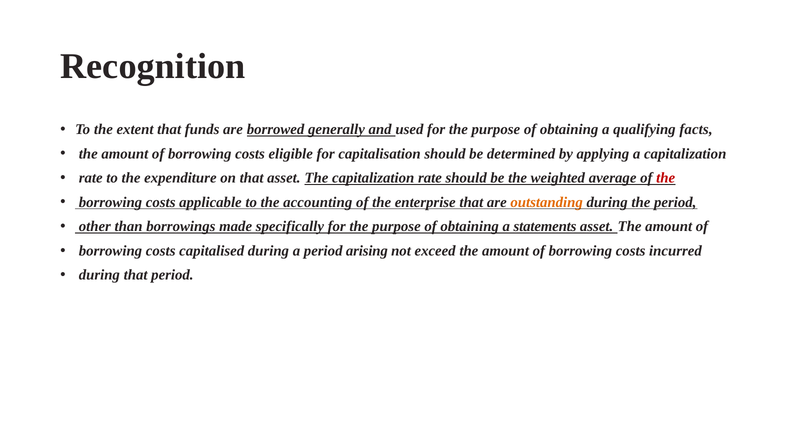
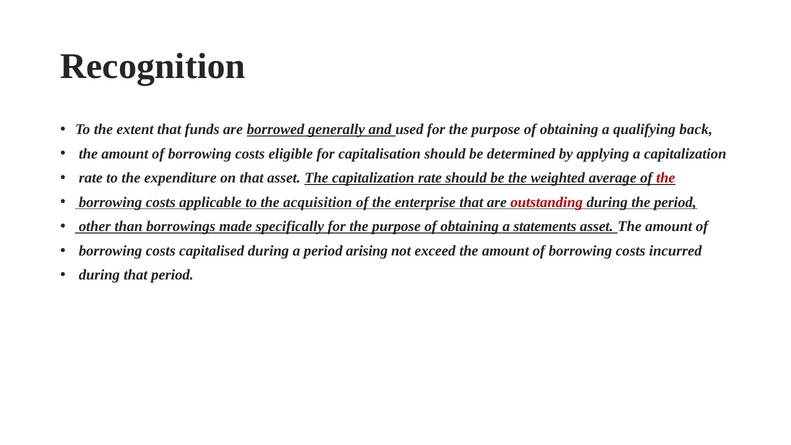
facts: facts -> back
accounting: accounting -> acquisition
outstanding colour: orange -> red
